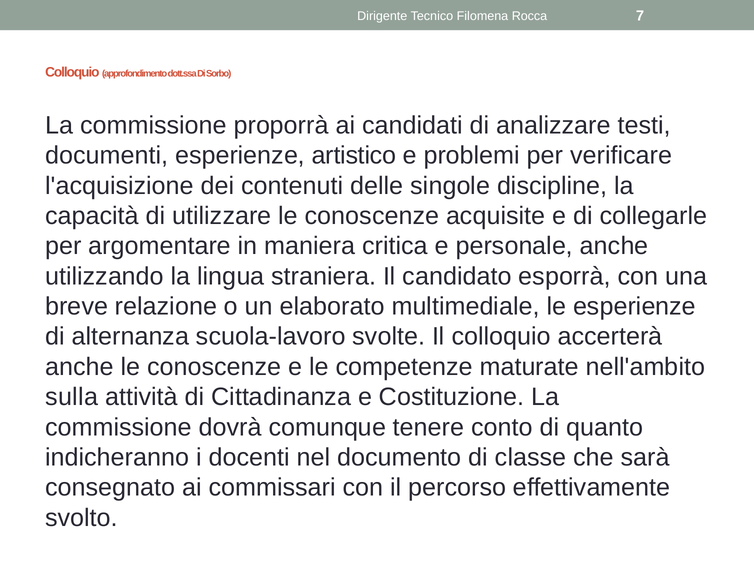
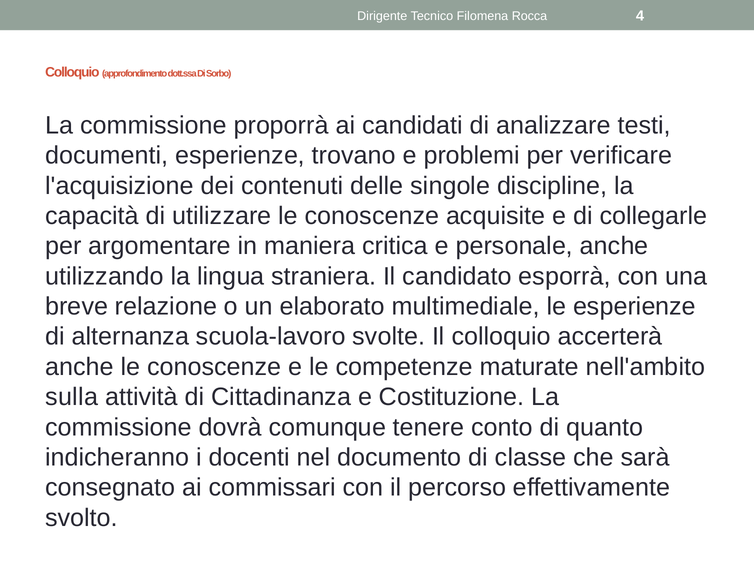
7: 7 -> 4
artistico: artistico -> trovano
